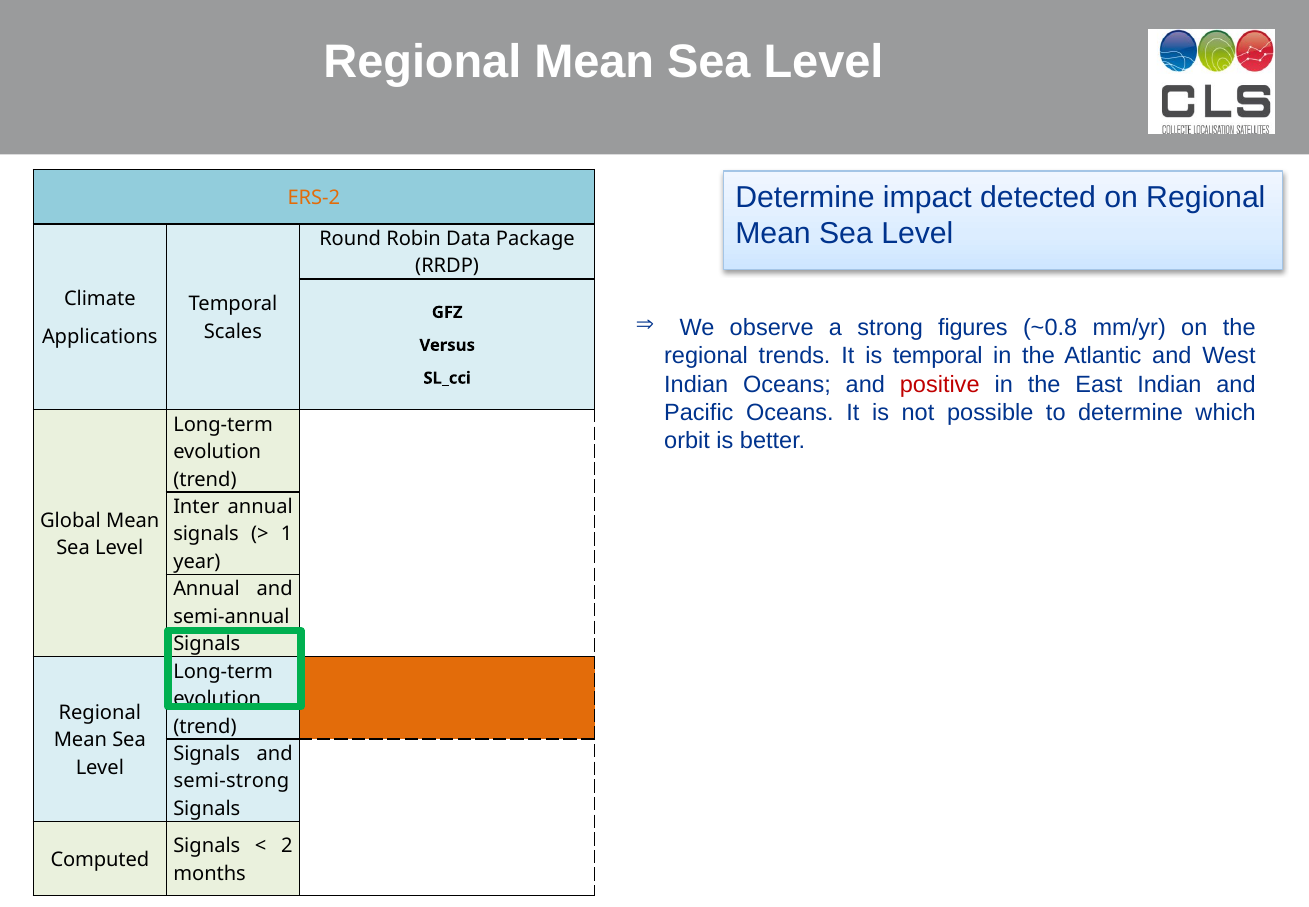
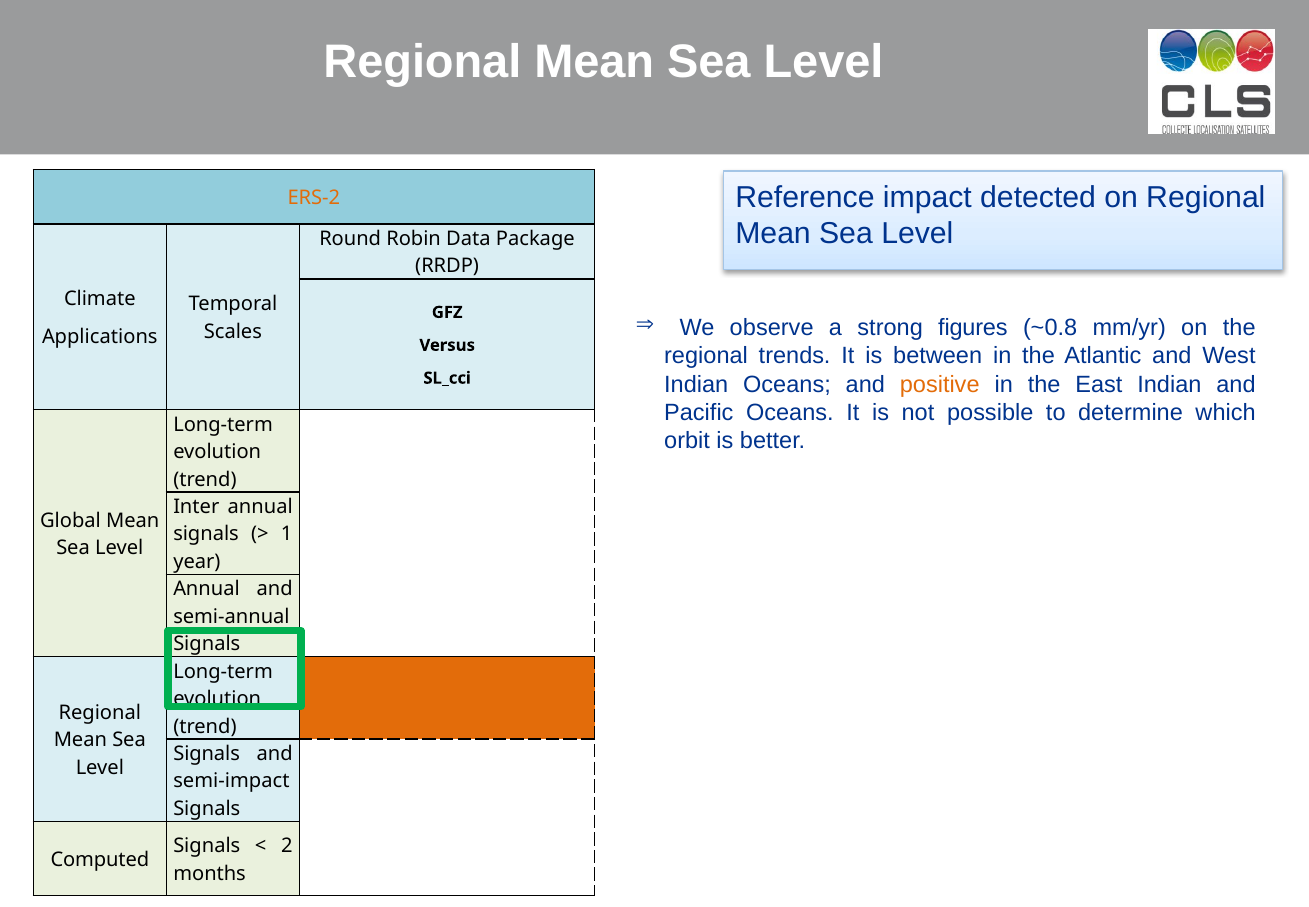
Determine at (805, 197): Determine -> Reference
is temporal: temporal -> between
positive colour: red -> orange
semi-strong: semi-strong -> semi-impact
